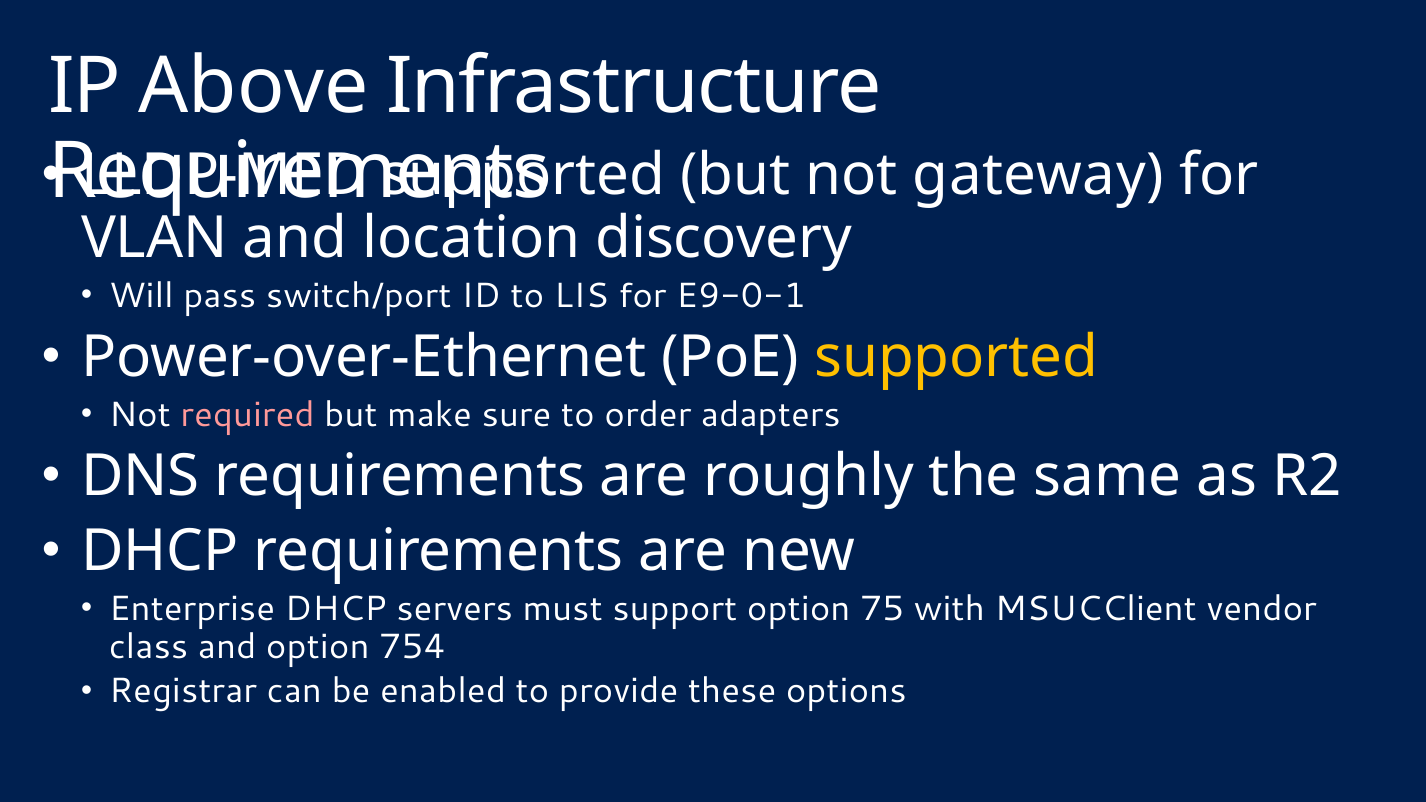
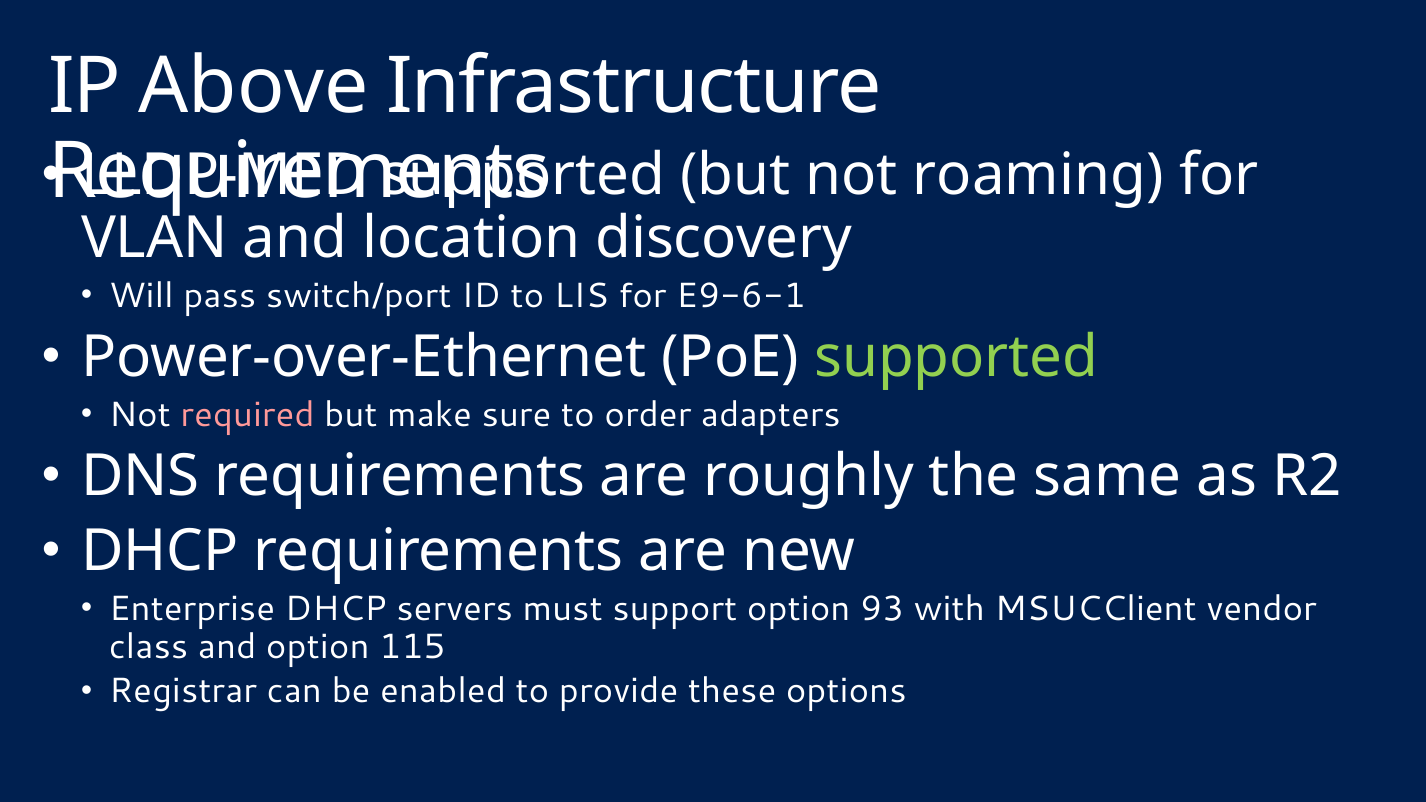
gateway: gateway -> roaming
E9-0-1: E9-0-1 -> E9-6-1
supported at (956, 357) colour: yellow -> light green
75: 75 -> 93
754: 754 -> 115
